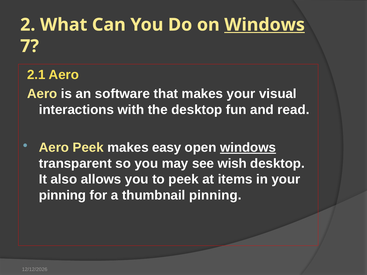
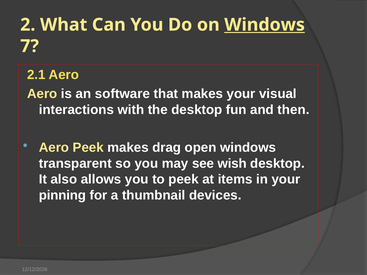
read: read -> then
easy: easy -> drag
windows at (248, 148) underline: present -> none
thumbnail pinning: pinning -> devices
